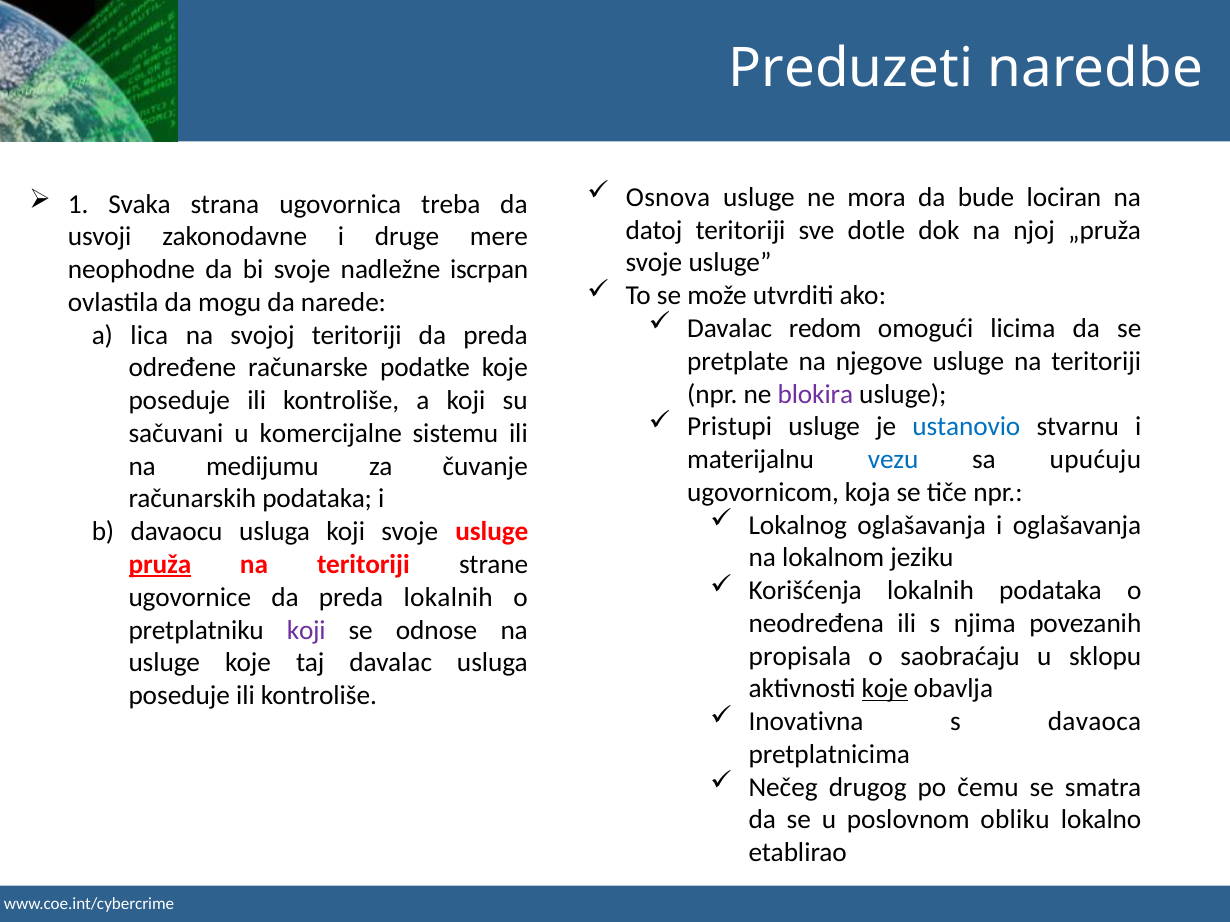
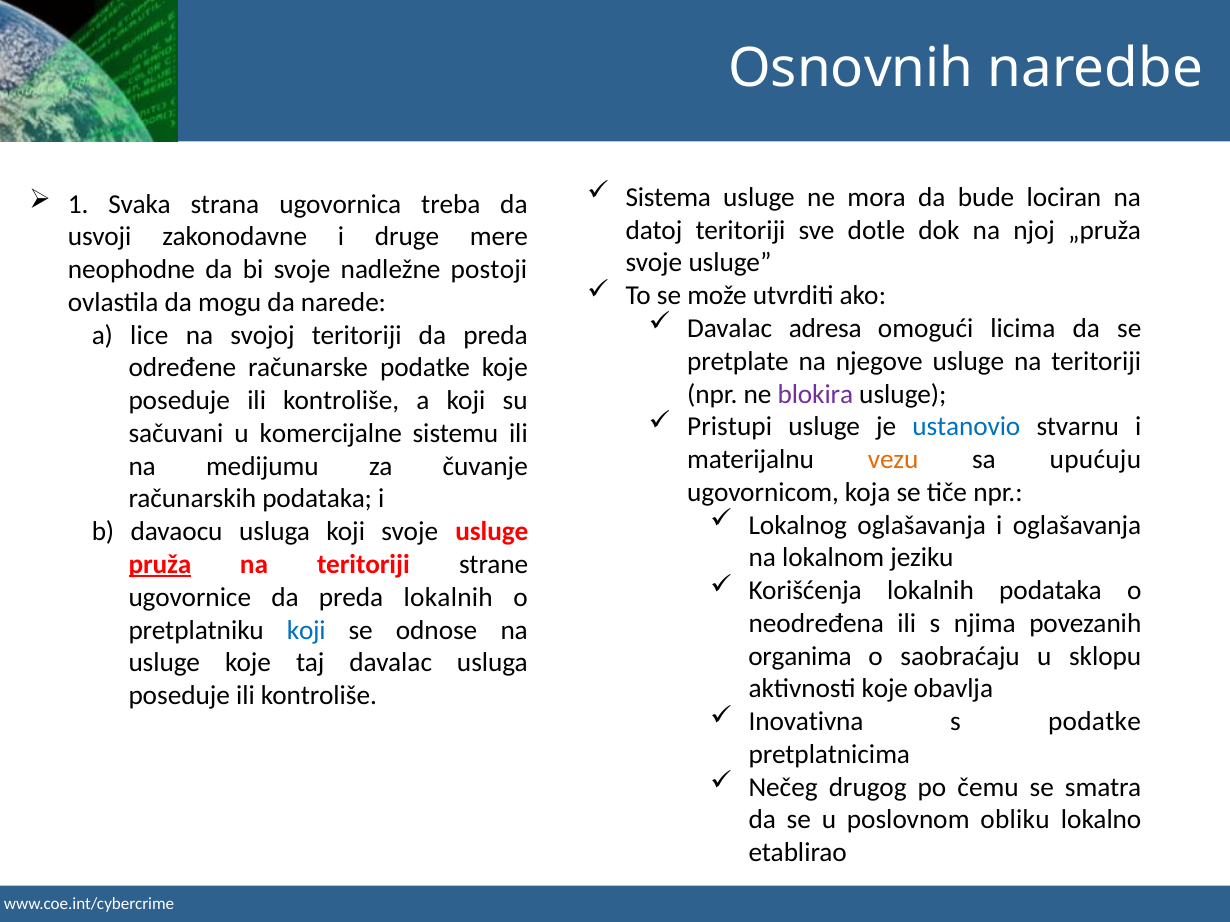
Preduzeti: Preduzeti -> Osnovnih
Osnova: Osnova -> Sistema
iscrpan: iscrpan -> postoji
redom: redom -> adresa
lica: lica -> lice
vezu colour: blue -> orange
koji at (306, 630) colour: purple -> blue
propisala: propisala -> organima
koje at (885, 689) underline: present -> none
s davaoca: davaoca -> podatke
